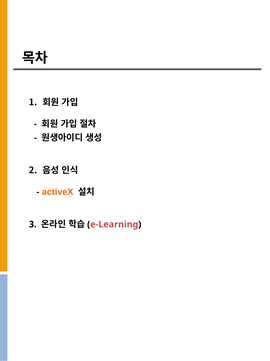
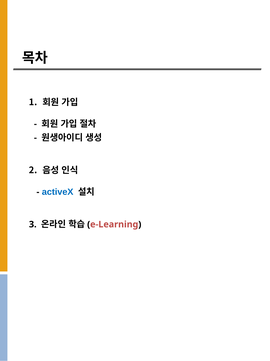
activeX colour: orange -> blue
